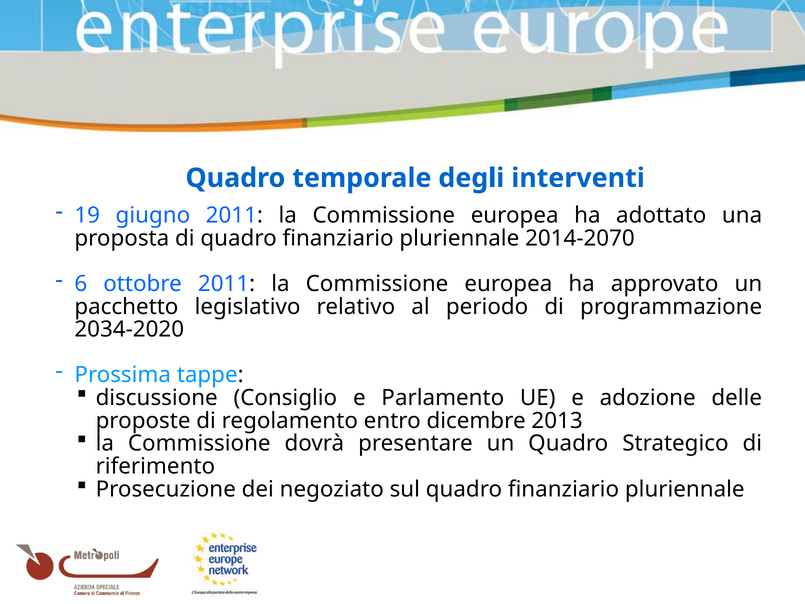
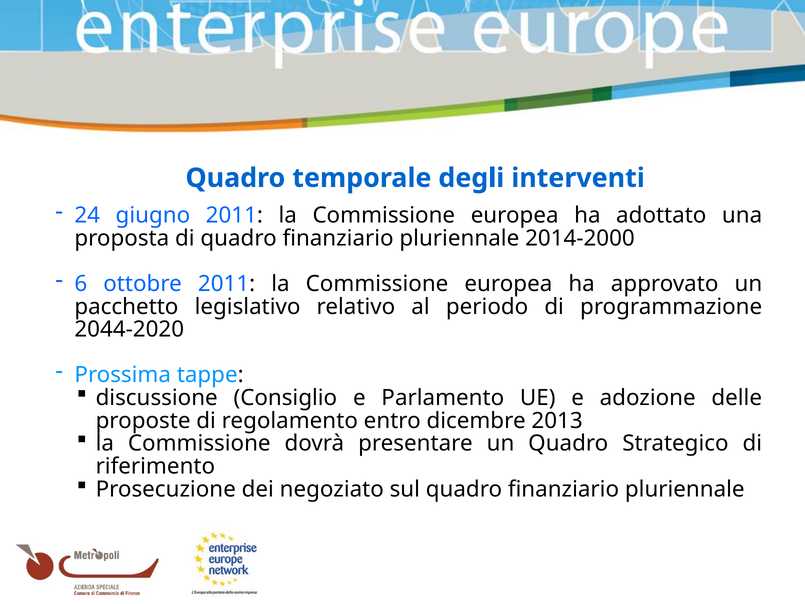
19: 19 -> 24
2014-2070: 2014-2070 -> 2014-2000
2034-2020: 2034-2020 -> 2044-2020
